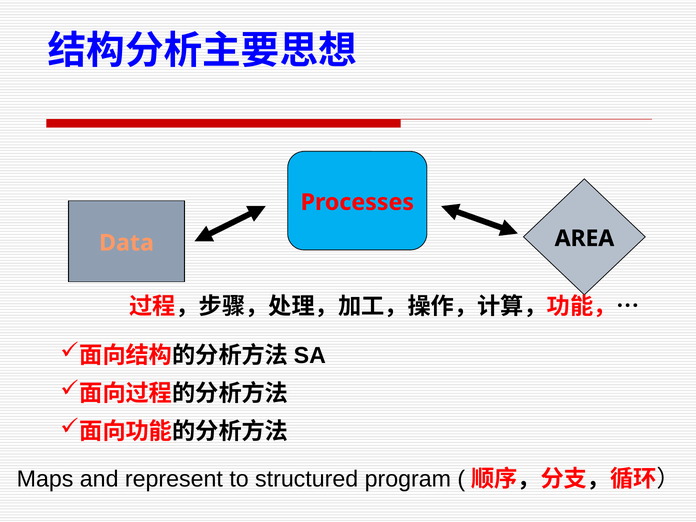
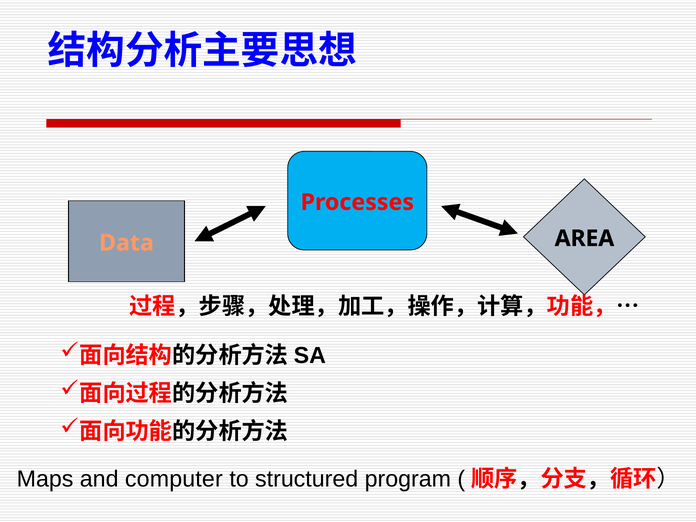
represent: represent -> computer
